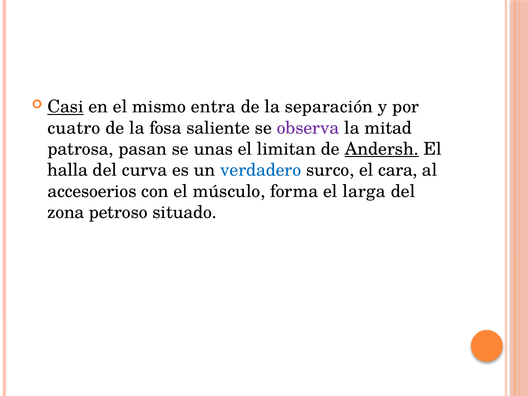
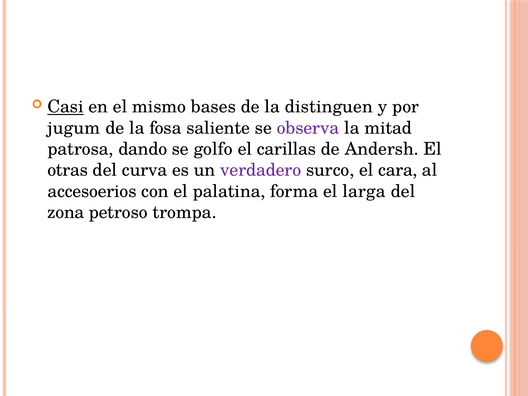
entra: entra -> bases
separación: separación -> distinguen
cuatro: cuatro -> jugum
pasan: pasan -> dando
unas: unas -> golfo
limitan: limitan -> carillas
Andersh underline: present -> none
halla: halla -> otras
verdadero colour: blue -> purple
músculo: músculo -> palatina
situado: situado -> trompa
